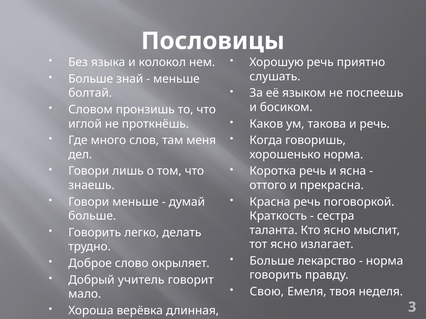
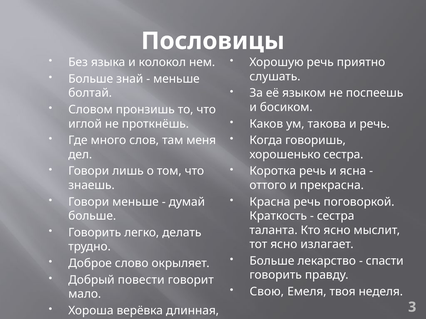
хорошенько норма: норма -> сестра
норма at (385, 261): норма -> спасти
учитель: учитель -> повести
